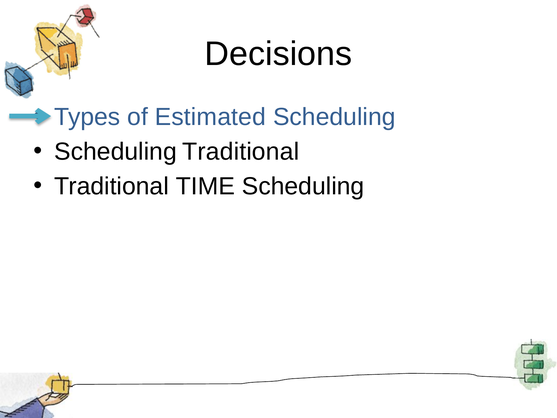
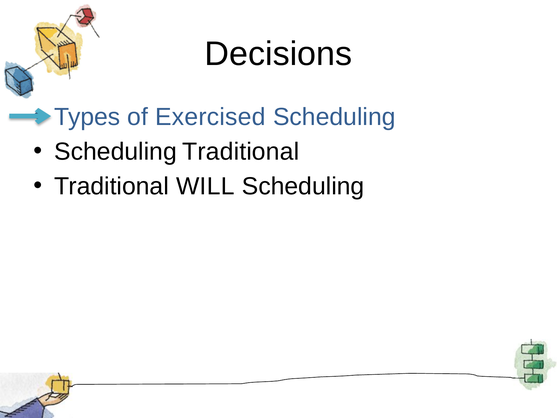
Estimated: Estimated -> Exercised
TIME: TIME -> WILL
